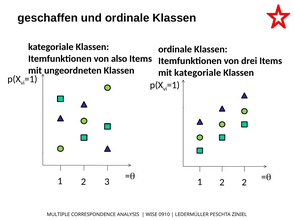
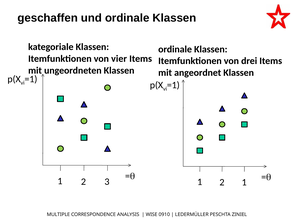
also: also -> vier
mit kategoriale: kategoriale -> angeordnet
2 2: 2 -> 1
